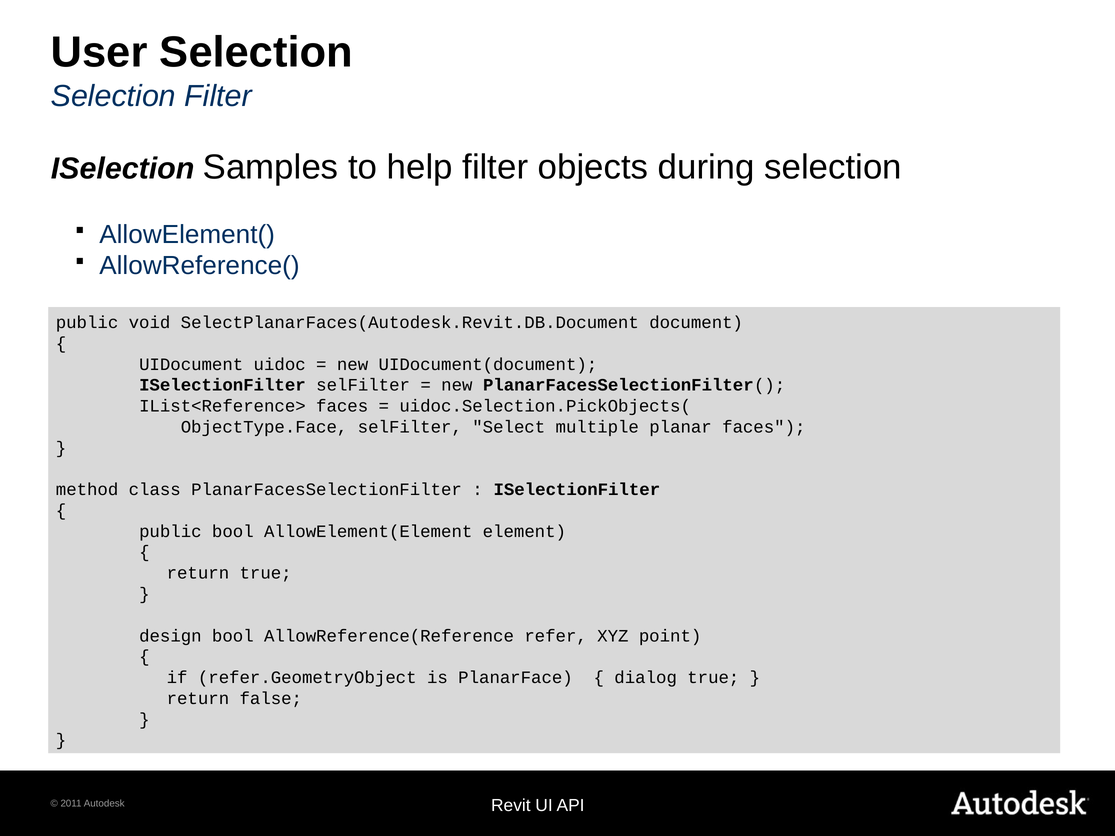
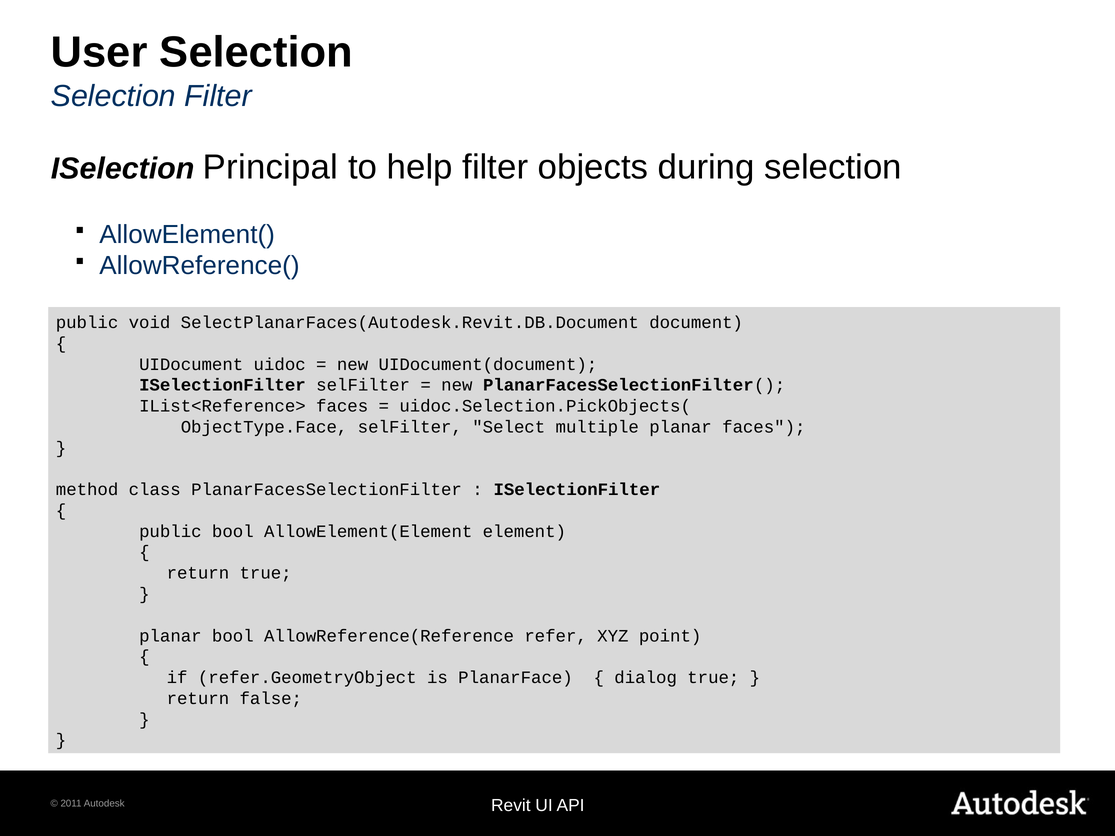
Samples: Samples -> Principal
design at (170, 636): design -> planar
